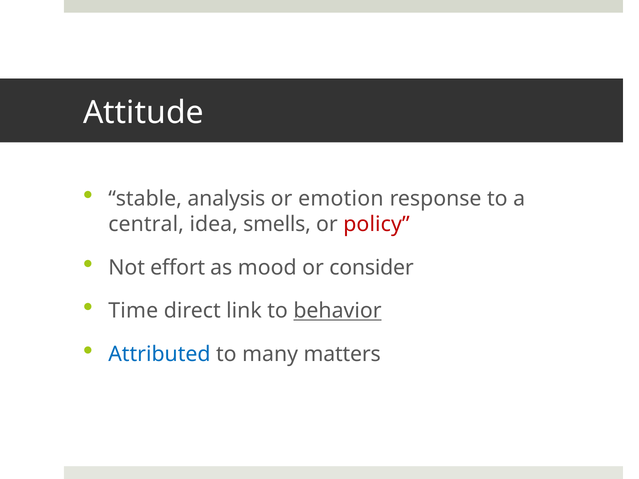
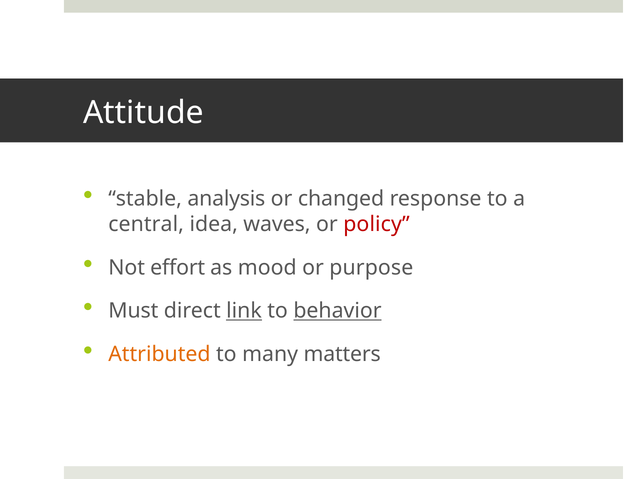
emotion: emotion -> changed
smells: smells -> waves
consider: consider -> purpose
Time: Time -> Must
link underline: none -> present
Attributed colour: blue -> orange
